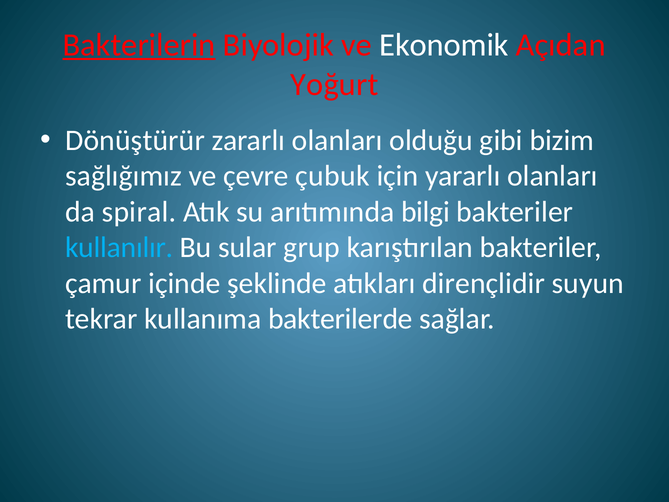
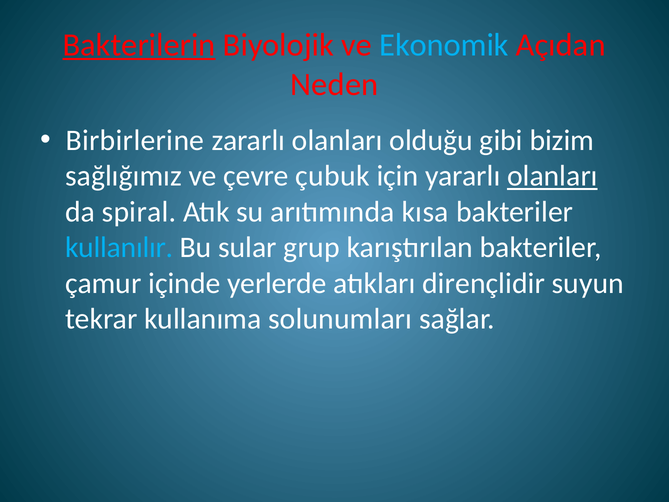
Ekonomik colour: white -> light blue
Yoğurt: Yoğurt -> Neden
Dönüştürür: Dönüştürür -> Birbirlerine
olanları at (552, 176) underline: none -> present
bilgi: bilgi -> kısa
şeklinde: şeklinde -> yerlerde
bakterilerde: bakterilerde -> solunumları
